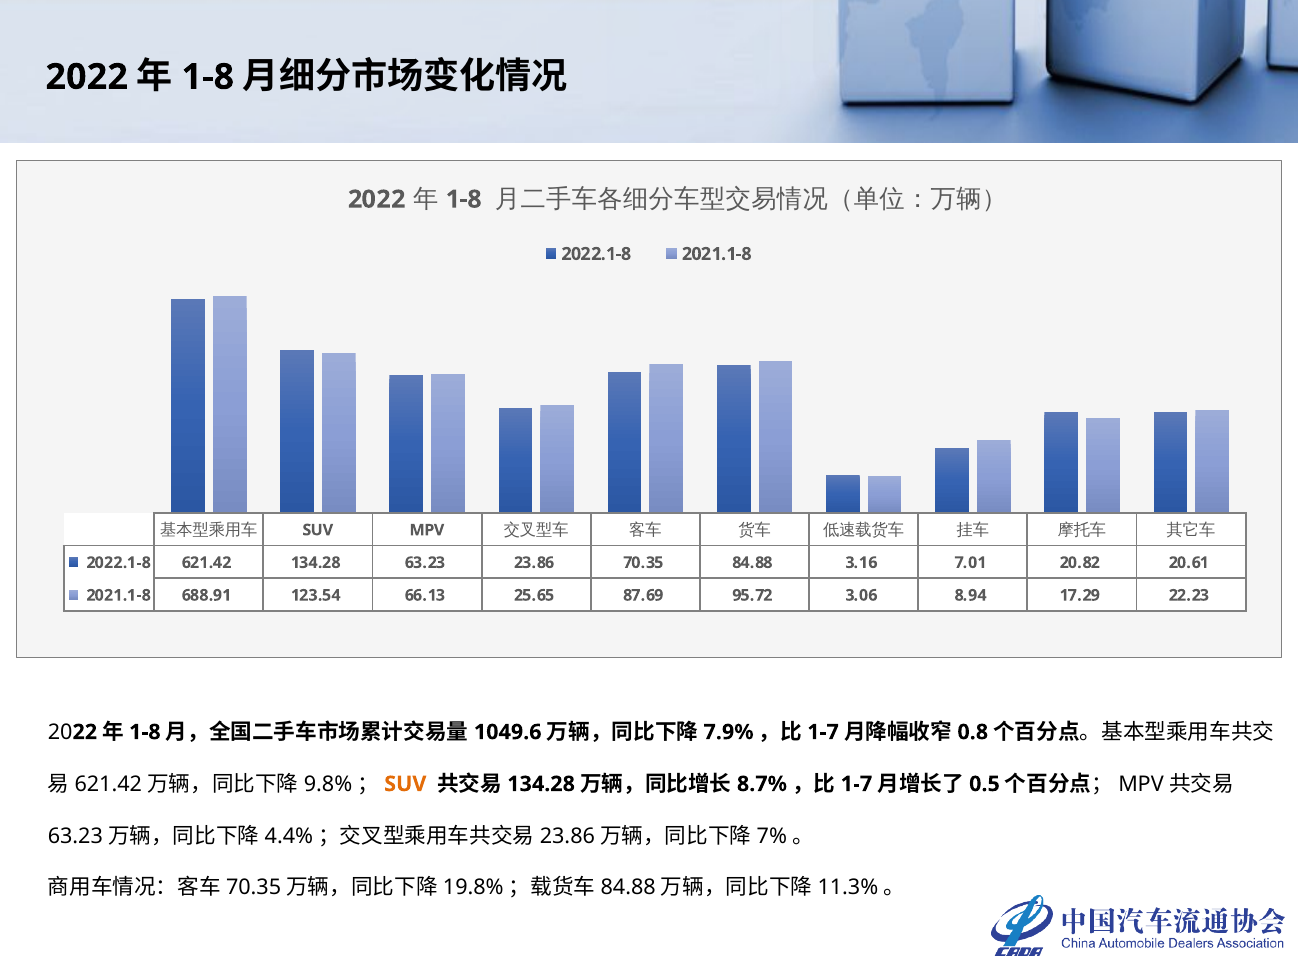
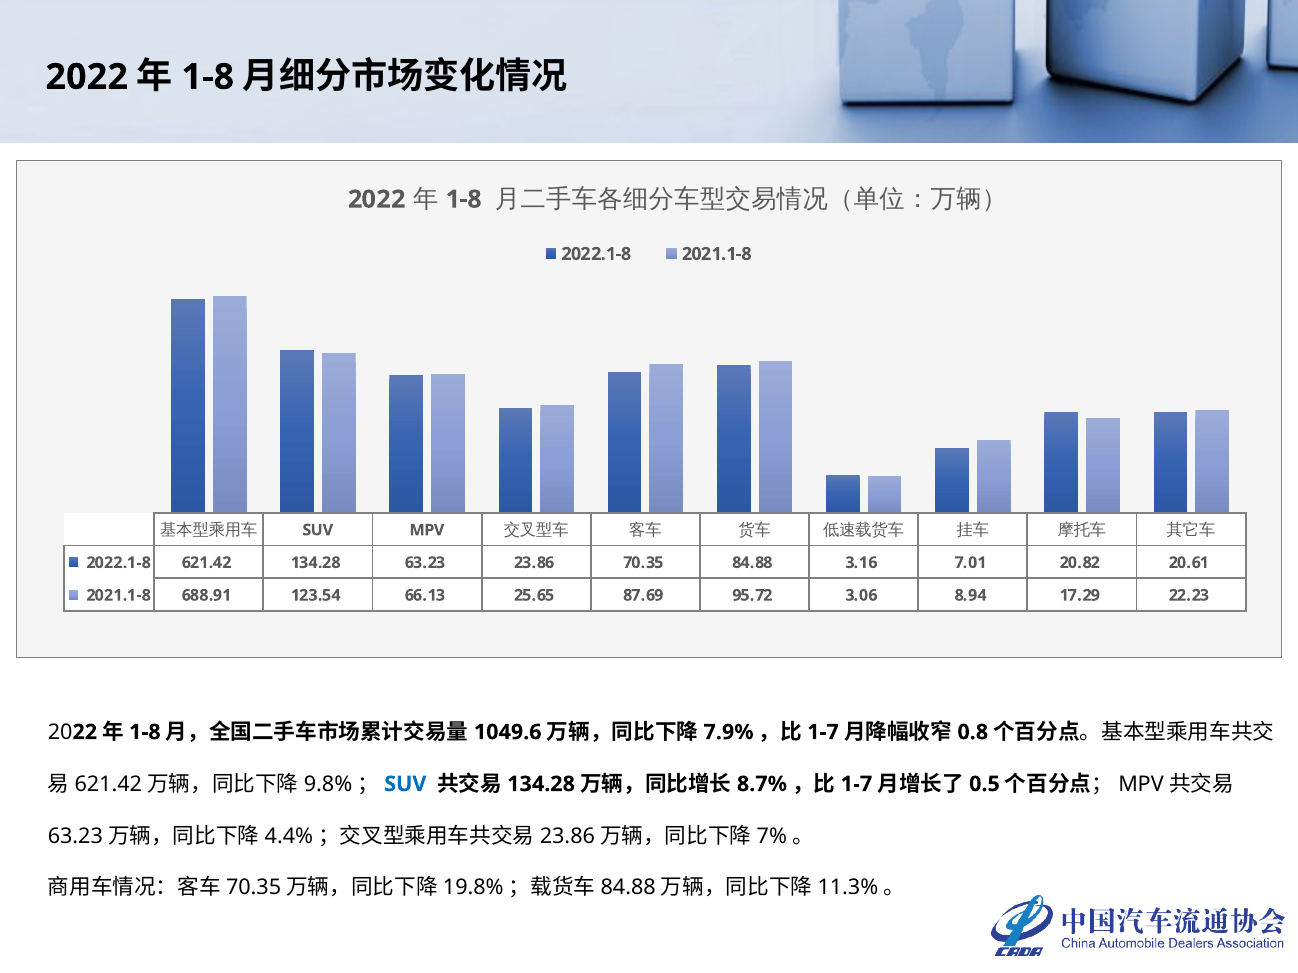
SUV at (405, 784) colour: orange -> blue
